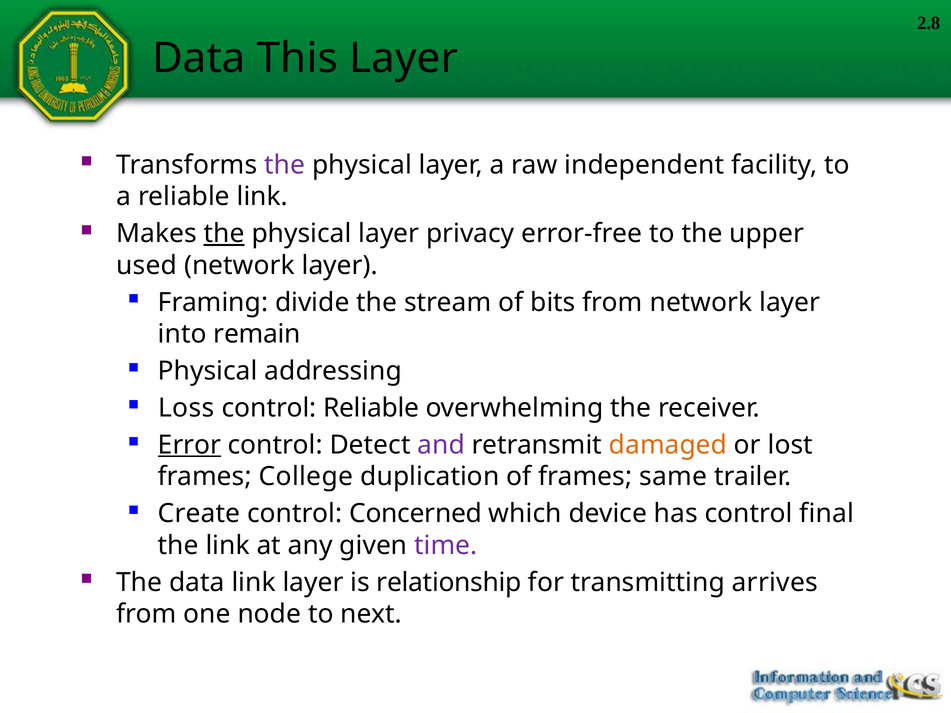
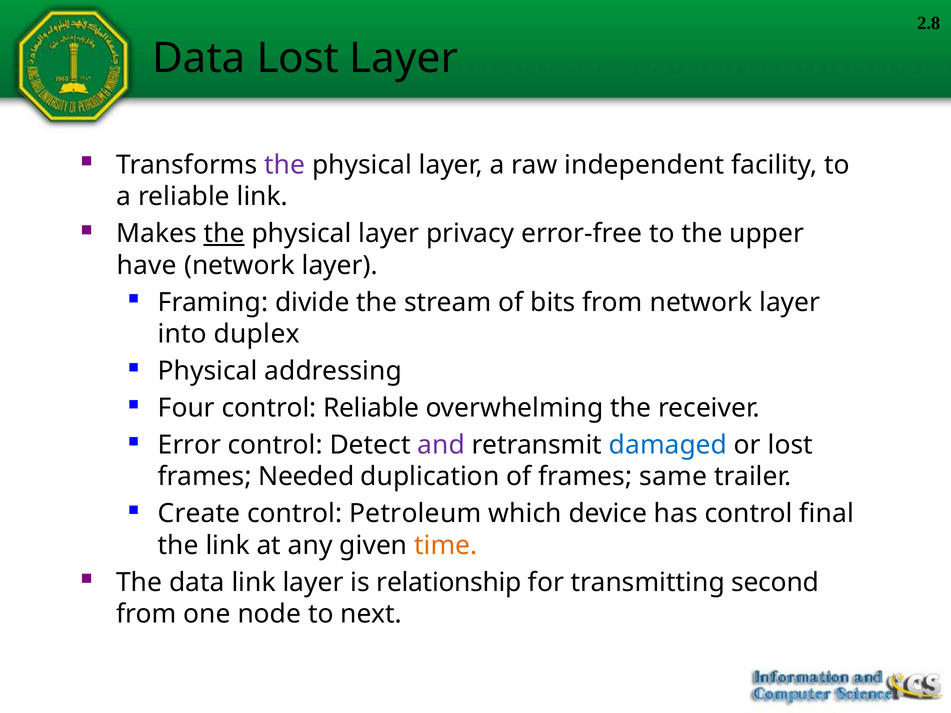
Data This: This -> Lost
used: used -> have
remain: remain -> duplex
Loss: Loss -> Four
Error underline: present -> none
damaged colour: orange -> blue
College: College -> Needed
Concerned: Concerned -> Petroleum
time colour: purple -> orange
arrives: arrives -> second
